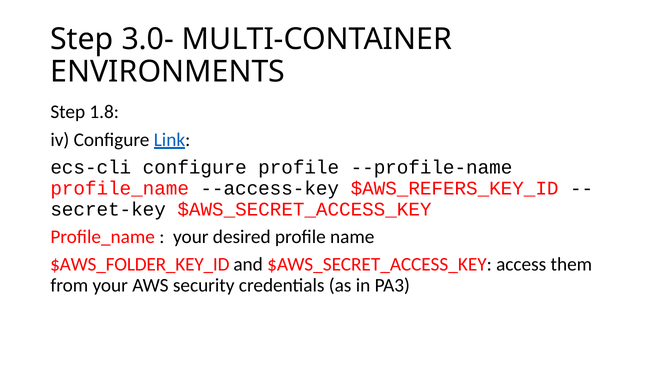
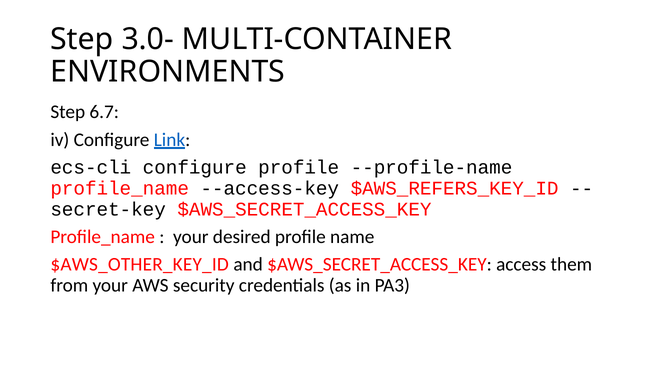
1.8: 1.8 -> 6.7
$AWS_FOLDER_KEY_ID: $AWS_FOLDER_KEY_ID -> $AWS_OTHER_KEY_ID
